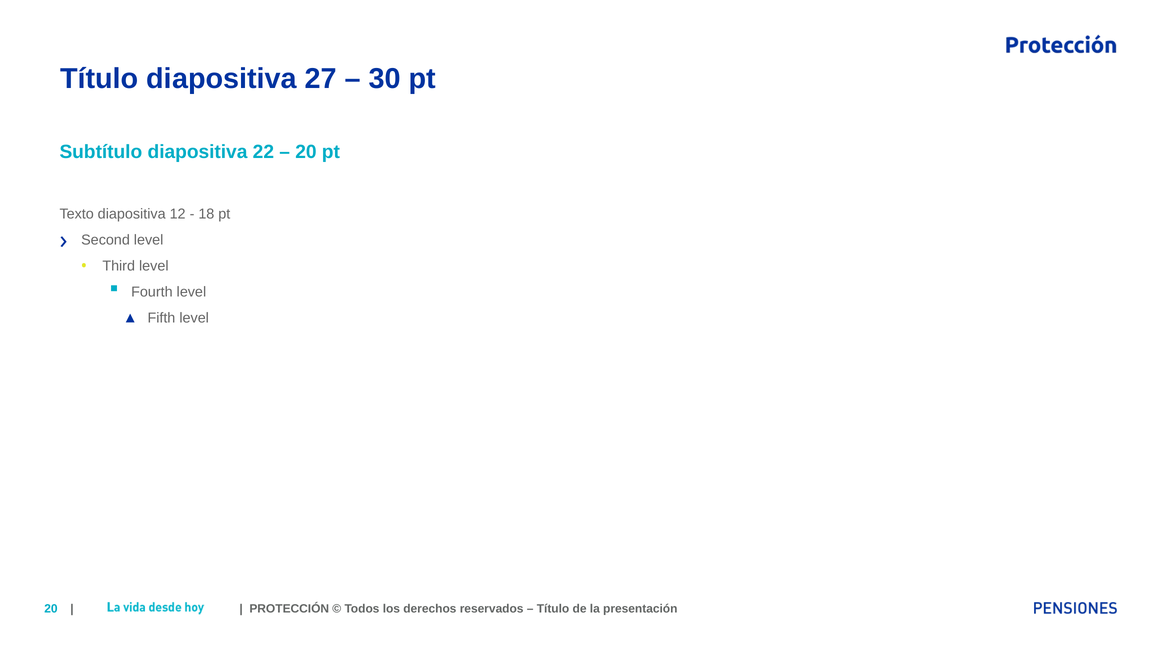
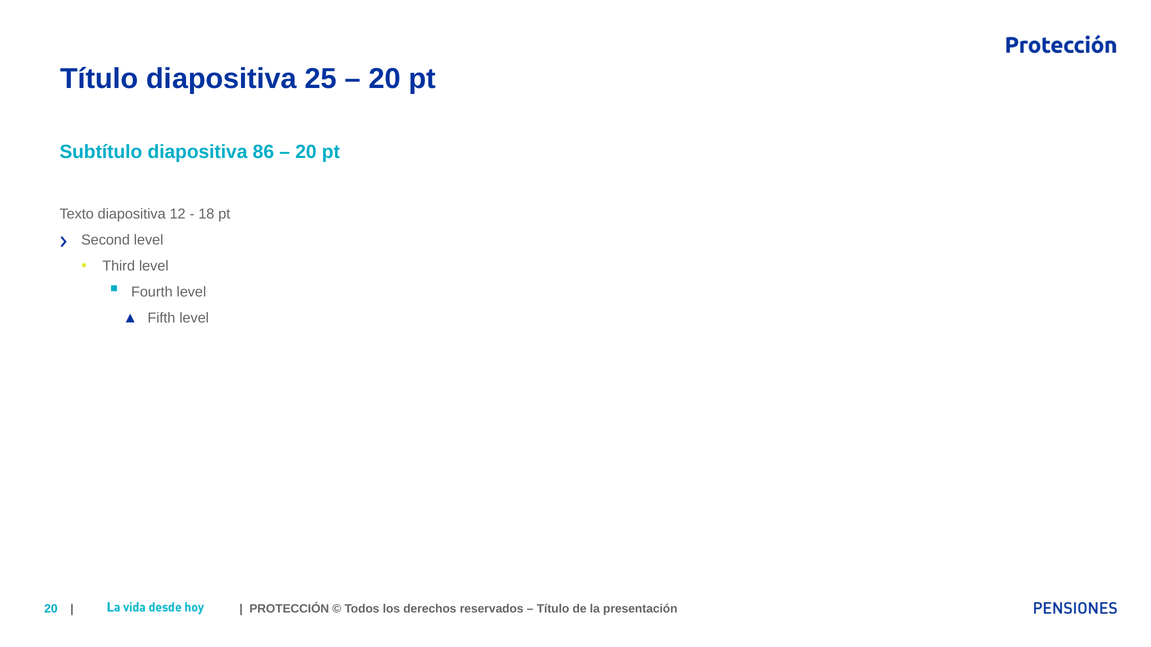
27: 27 -> 25
30 at (385, 79): 30 -> 20
22: 22 -> 86
